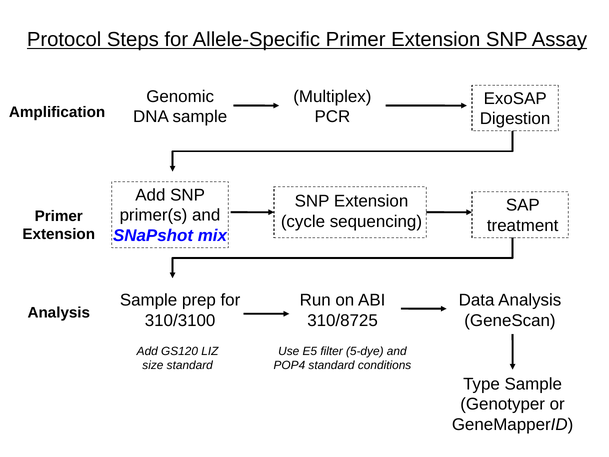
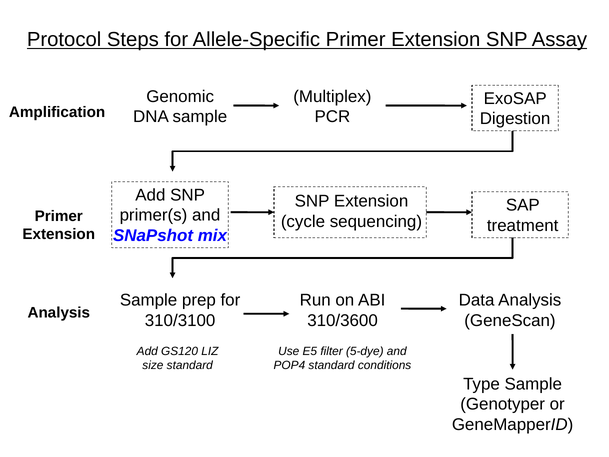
310/8725: 310/8725 -> 310/3600
